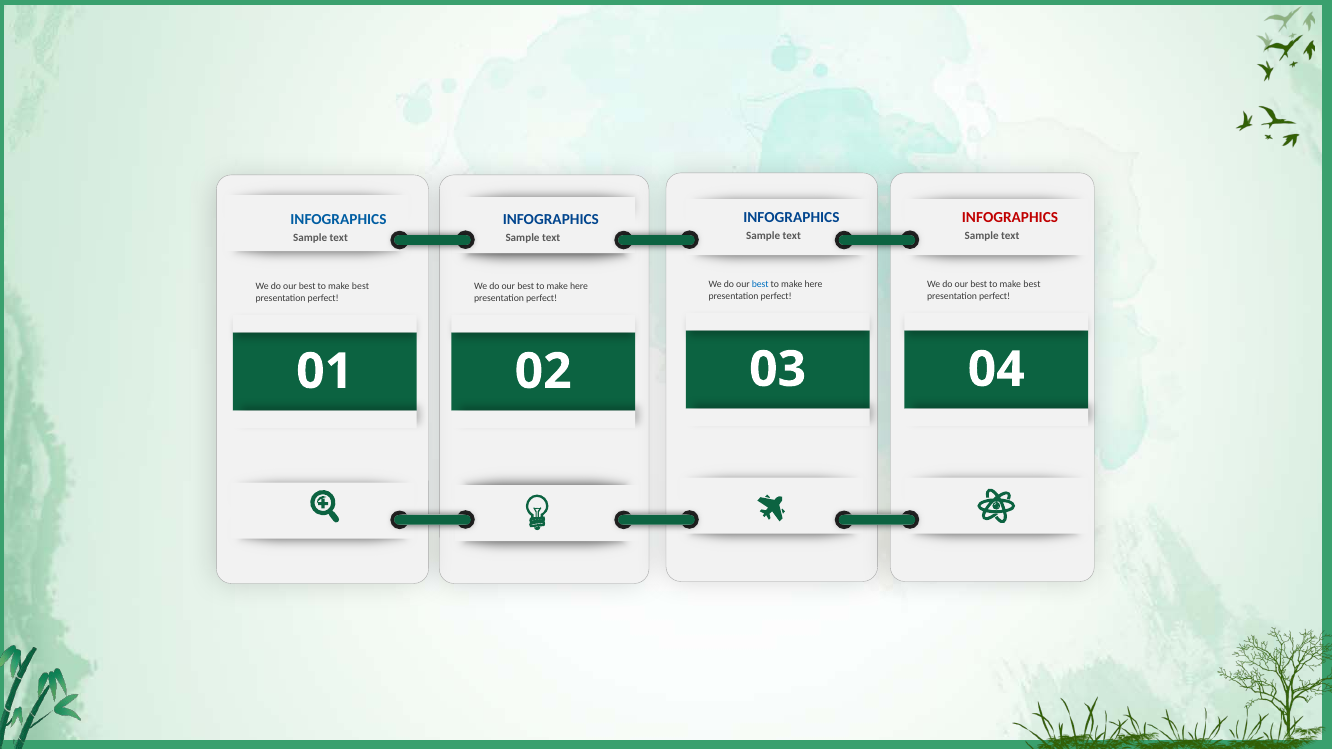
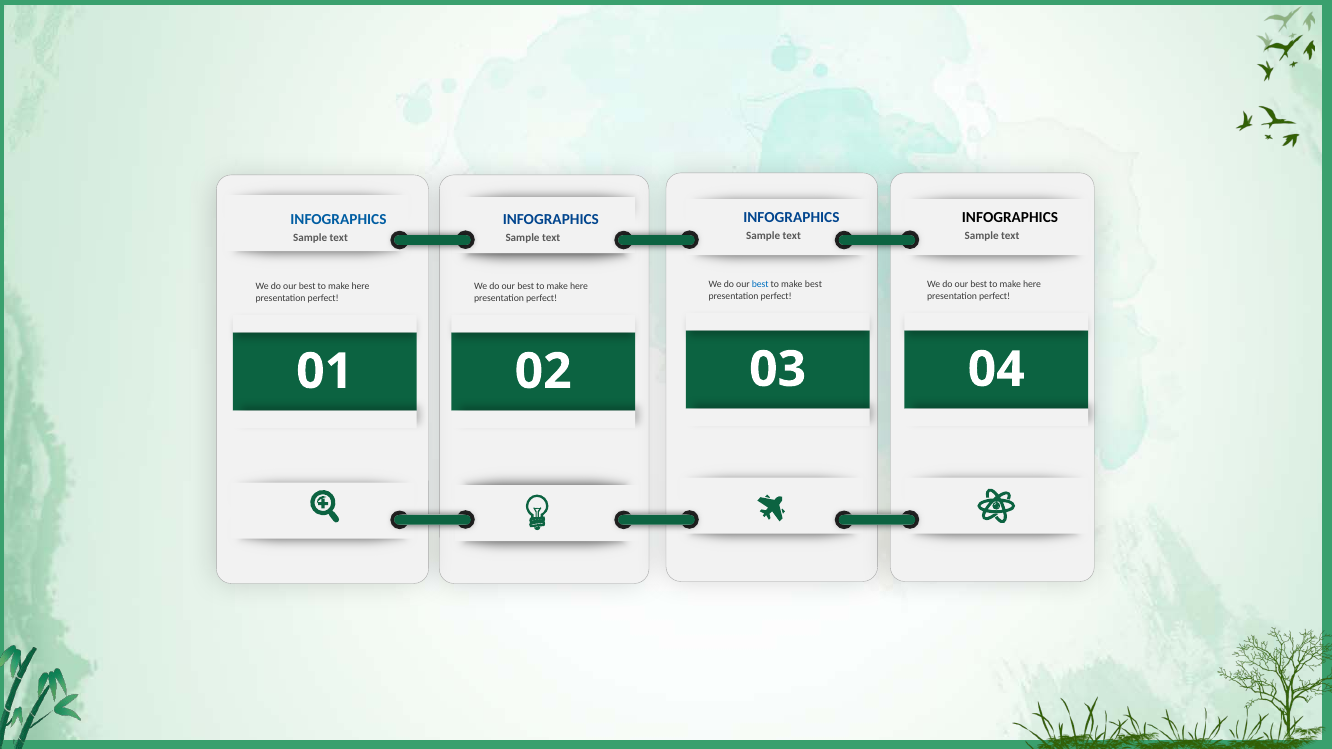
INFOGRAPHICS at (1010, 218) colour: red -> black
here at (814, 285): here -> best
best at (1032, 285): best -> here
best at (361, 287): best -> here
